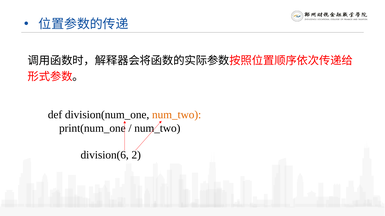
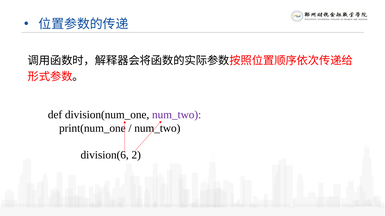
num_two at (177, 115) colour: orange -> purple
